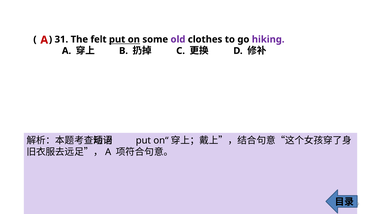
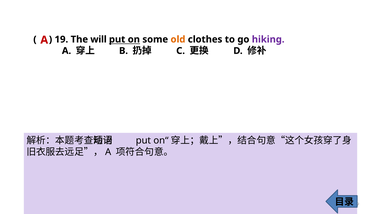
31 at (61, 39): 31 -> 19
felt: felt -> will
old colour: purple -> orange
